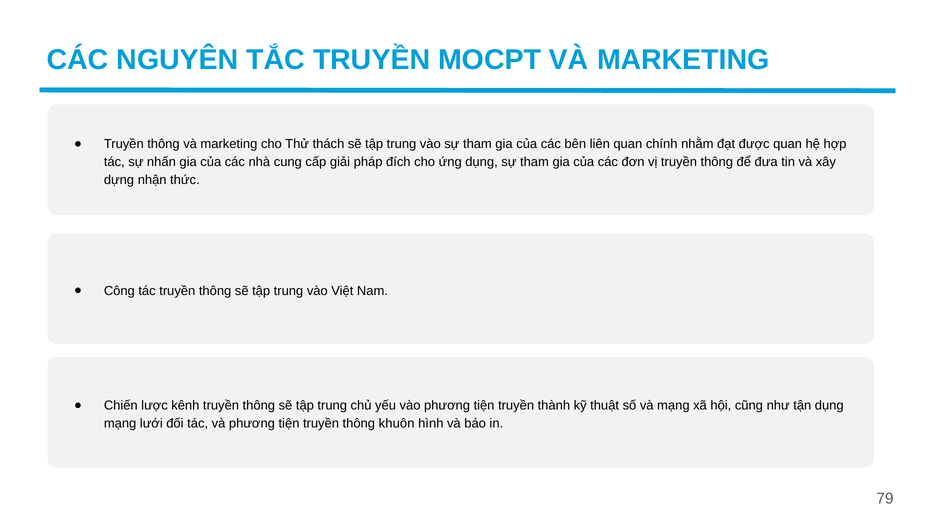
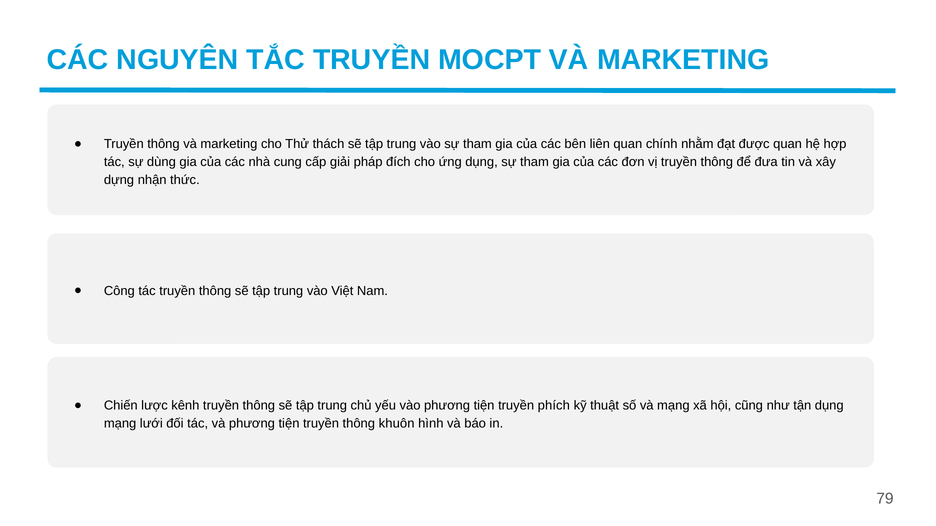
nhấn: nhấn -> dùng
thành: thành -> phích
